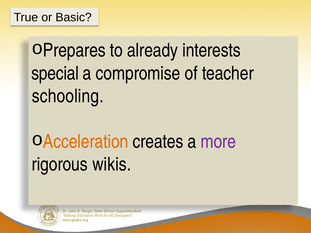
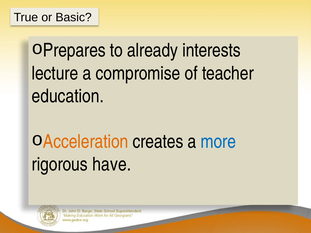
special: special -> lecture
schooling: schooling -> education
more colour: purple -> blue
wikis: wikis -> have
